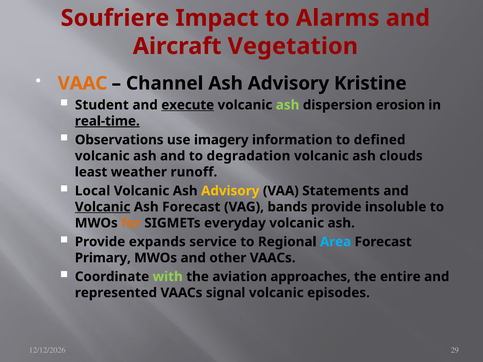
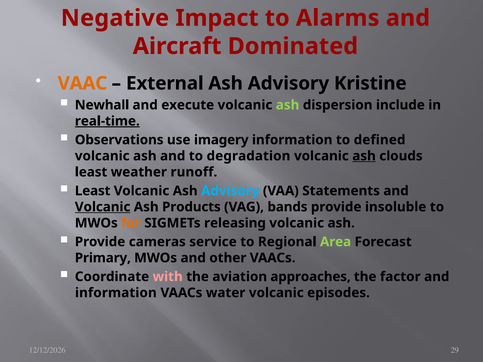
Soufriere: Soufriere -> Negative
Vegetation: Vegetation -> Dominated
Channel: Channel -> External
Student: Student -> Newhall
execute underline: present -> none
erosion: erosion -> include
ash at (364, 156) underline: none -> present
Local at (93, 191): Local -> Least
Advisory at (230, 191) colour: yellow -> light blue
Ash Forecast: Forecast -> Products
everyday: everyday -> releasing
expands: expands -> cameras
Area colour: light blue -> light green
with colour: light green -> pink
entire: entire -> factor
represented at (116, 293): represented -> information
signal: signal -> water
